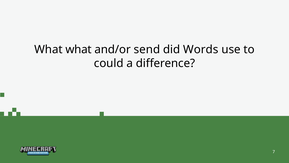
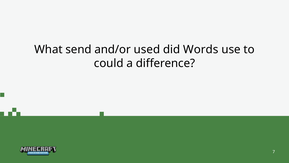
What what: what -> send
send: send -> used
